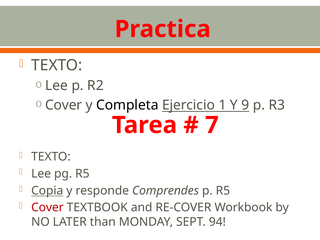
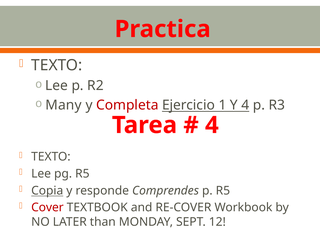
Cover at (64, 105): Cover -> Many
Completa colour: black -> red
Y 9: 9 -> 4
7 at (212, 125): 7 -> 4
94: 94 -> 12
